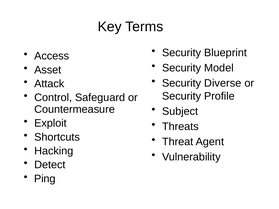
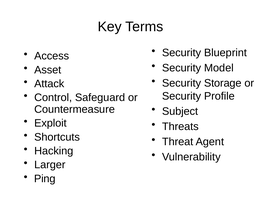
Diverse: Diverse -> Storage
Detect: Detect -> Larger
